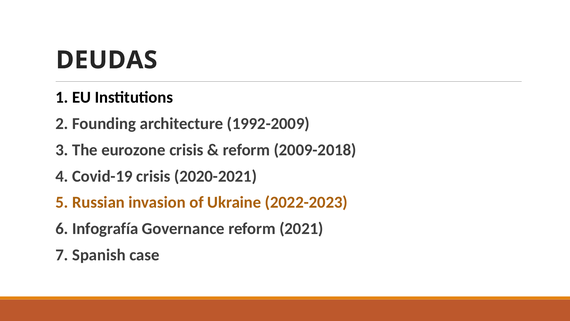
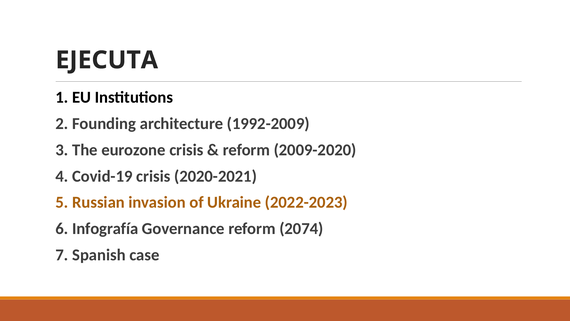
DEUDAS: DEUDAS -> EJECUTA
2009-2018: 2009-2018 -> 2009-2020
2021: 2021 -> 2074
